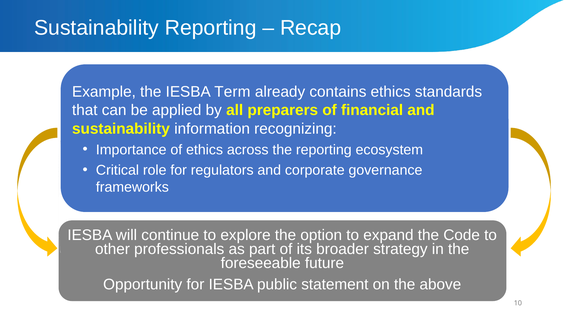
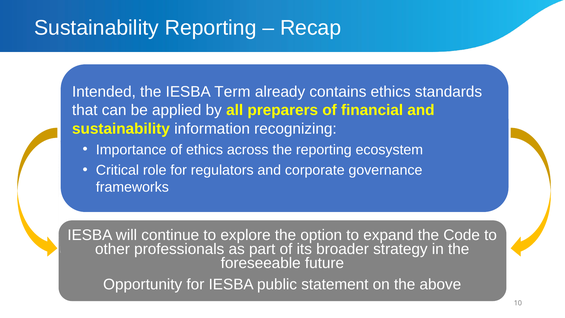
Example: Example -> Intended
